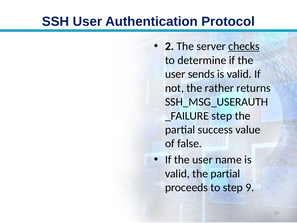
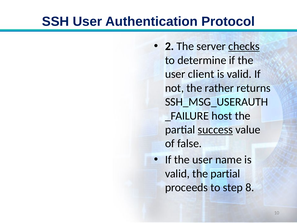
sends: sends -> client
step at (222, 116): step -> host
success underline: none -> present
9: 9 -> 8
